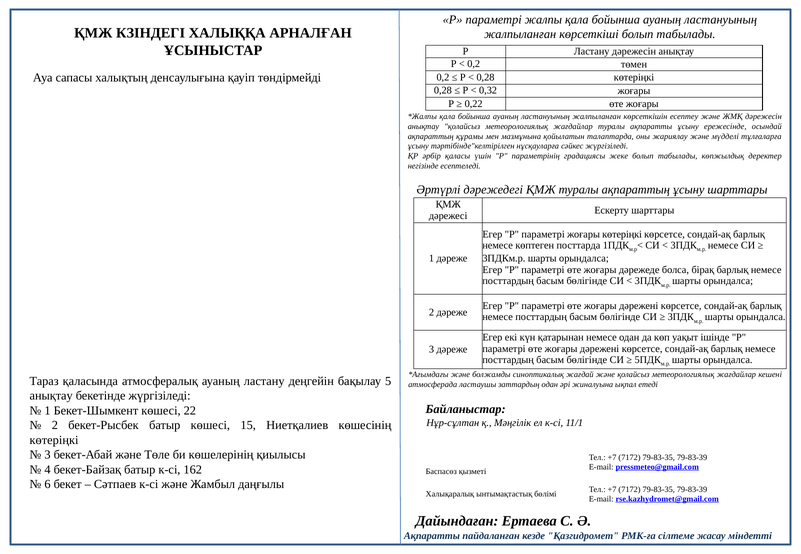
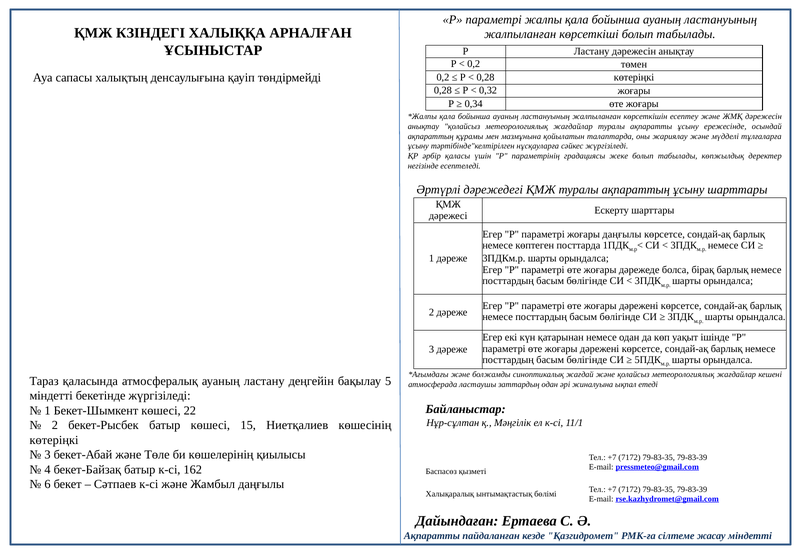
0,22: 0,22 -> 0,34
жоғары көтеріңкі: көтеріңкі -> даңғылы
анықтау at (51, 396): анықтау -> міндетті
